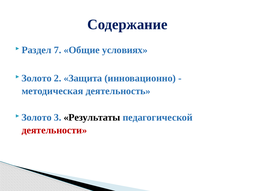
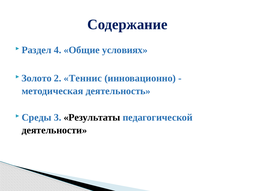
7: 7 -> 4
Защита: Защита -> Теннис
Золото at (37, 118): Золото -> Среды
деятельности colour: red -> black
